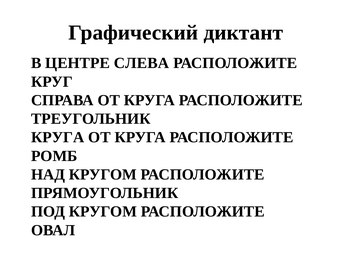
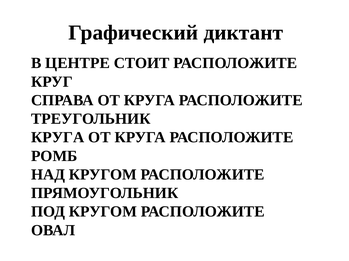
СЛЕВА: СЛЕВА -> СТОИТ
